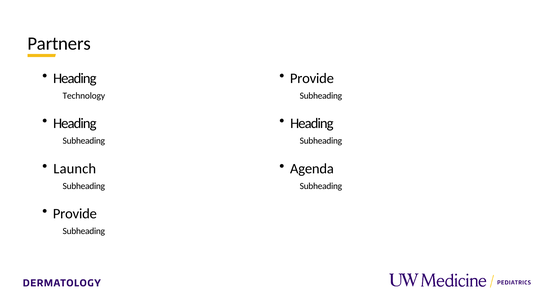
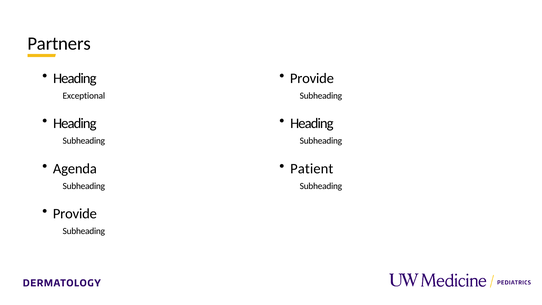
Technology: Technology -> Exceptional
Launch: Launch -> Agenda
Agenda: Agenda -> Patient
